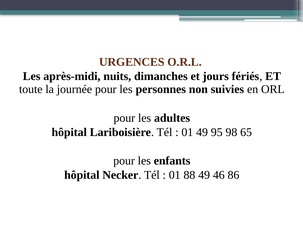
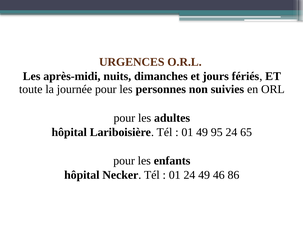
95 98: 98 -> 24
01 88: 88 -> 24
